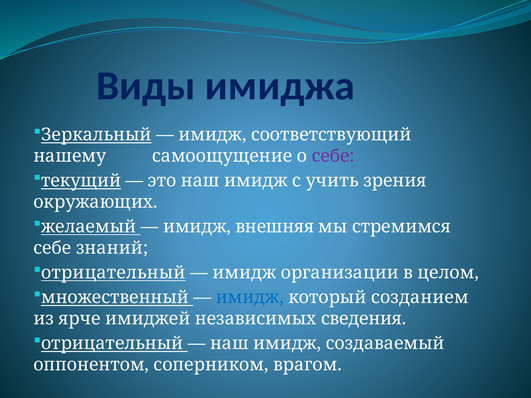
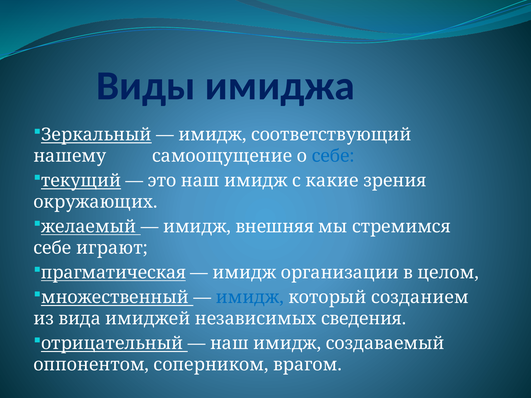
себе at (333, 156) colour: purple -> blue
учить: учить -> какие
знаний: знаний -> играют
отрицательный at (113, 273): отрицательный -> прагматическая
ярче: ярче -> вида
